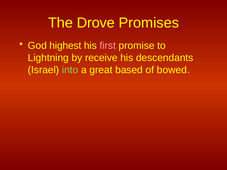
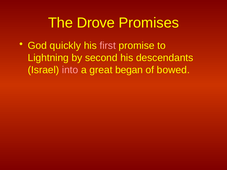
highest: highest -> quickly
receive: receive -> second
into colour: light green -> pink
based: based -> began
